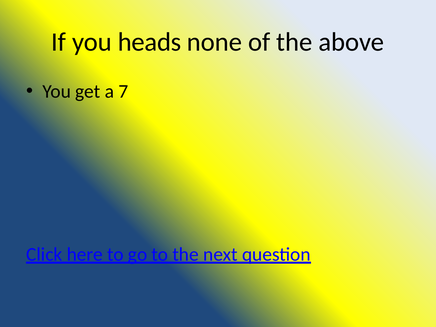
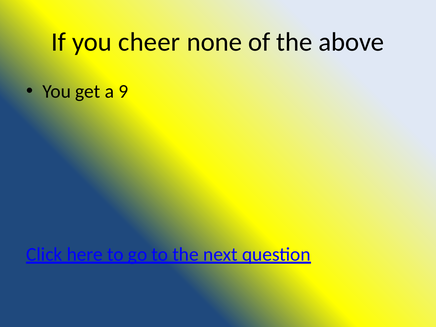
heads: heads -> cheer
7: 7 -> 9
